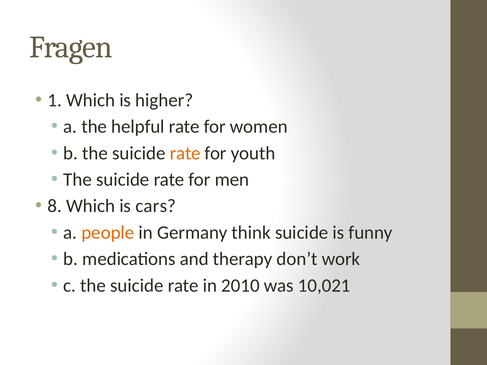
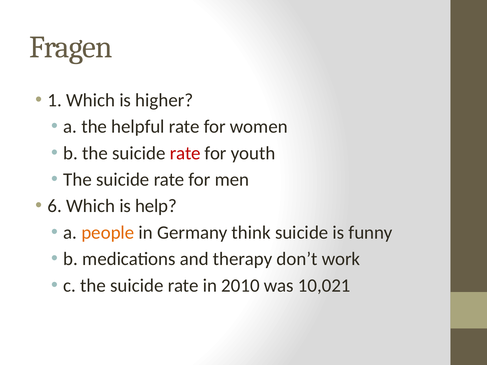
rate at (185, 153) colour: orange -> red
8: 8 -> 6
cars: cars -> help
